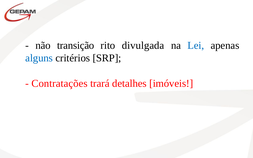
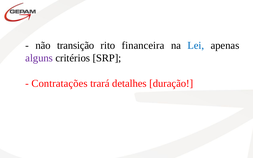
divulgada: divulgada -> financeira
alguns colour: blue -> purple
imóveis: imóveis -> duração
